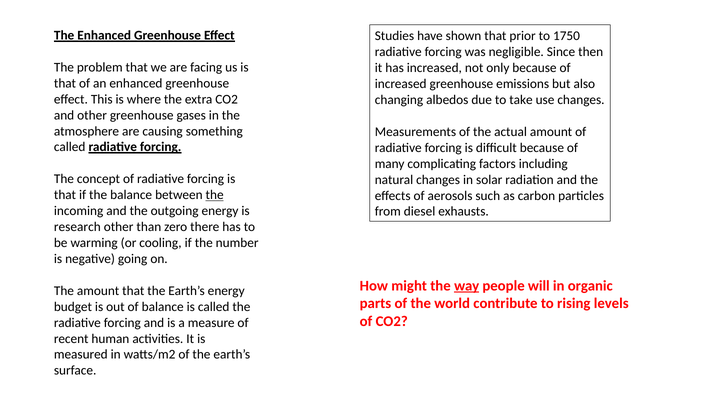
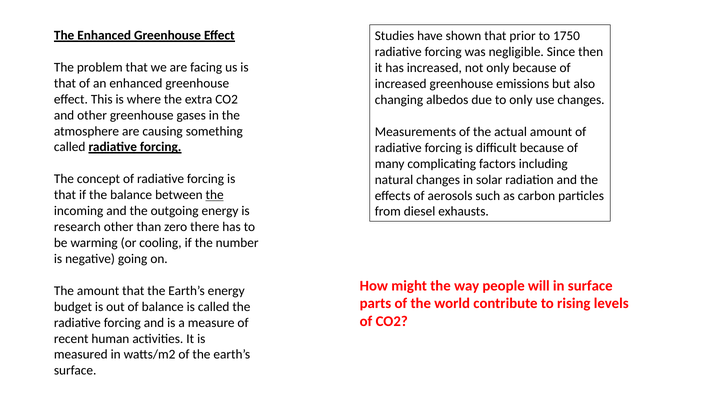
to take: take -> only
way underline: present -> none
in organic: organic -> surface
